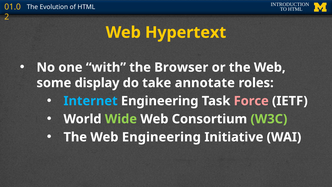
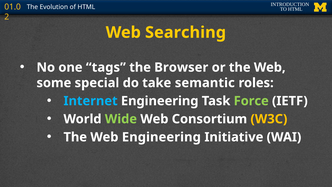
Hypertext: Hypertext -> Searching
with: with -> tags
display: display -> special
annotate: annotate -> semantic
Force colour: pink -> light green
W3C colour: light green -> yellow
